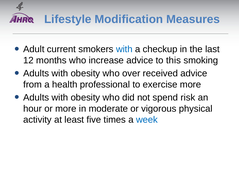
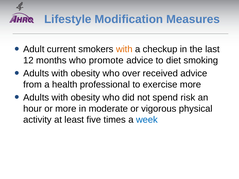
with at (124, 49) colour: blue -> orange
increase: increase -> promote
this: this -> diet
